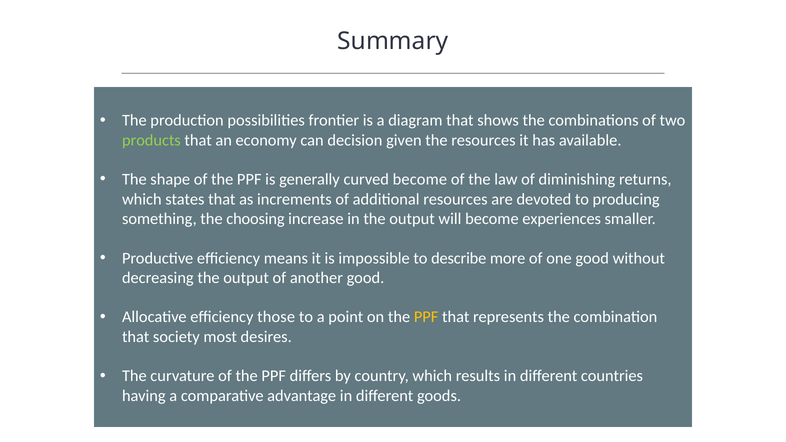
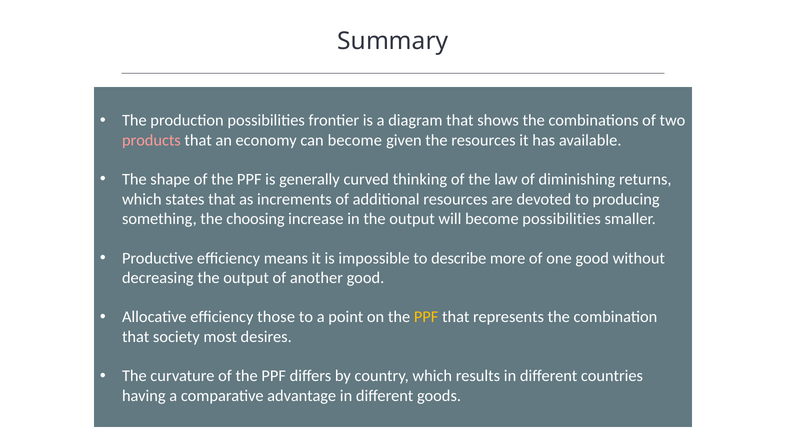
products colour: light green -> pink
can decision: decision -> become
curved become: become -> thinking
become experiences: experiences -> possibilities
